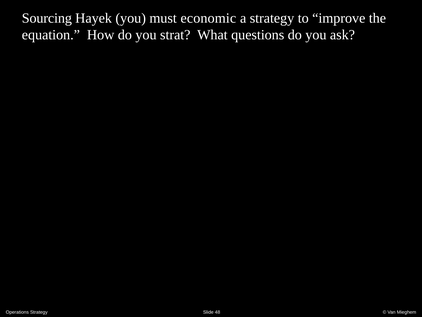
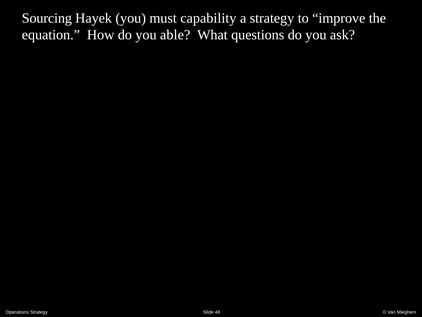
economic: economic -> capability
strat: strat -> able
